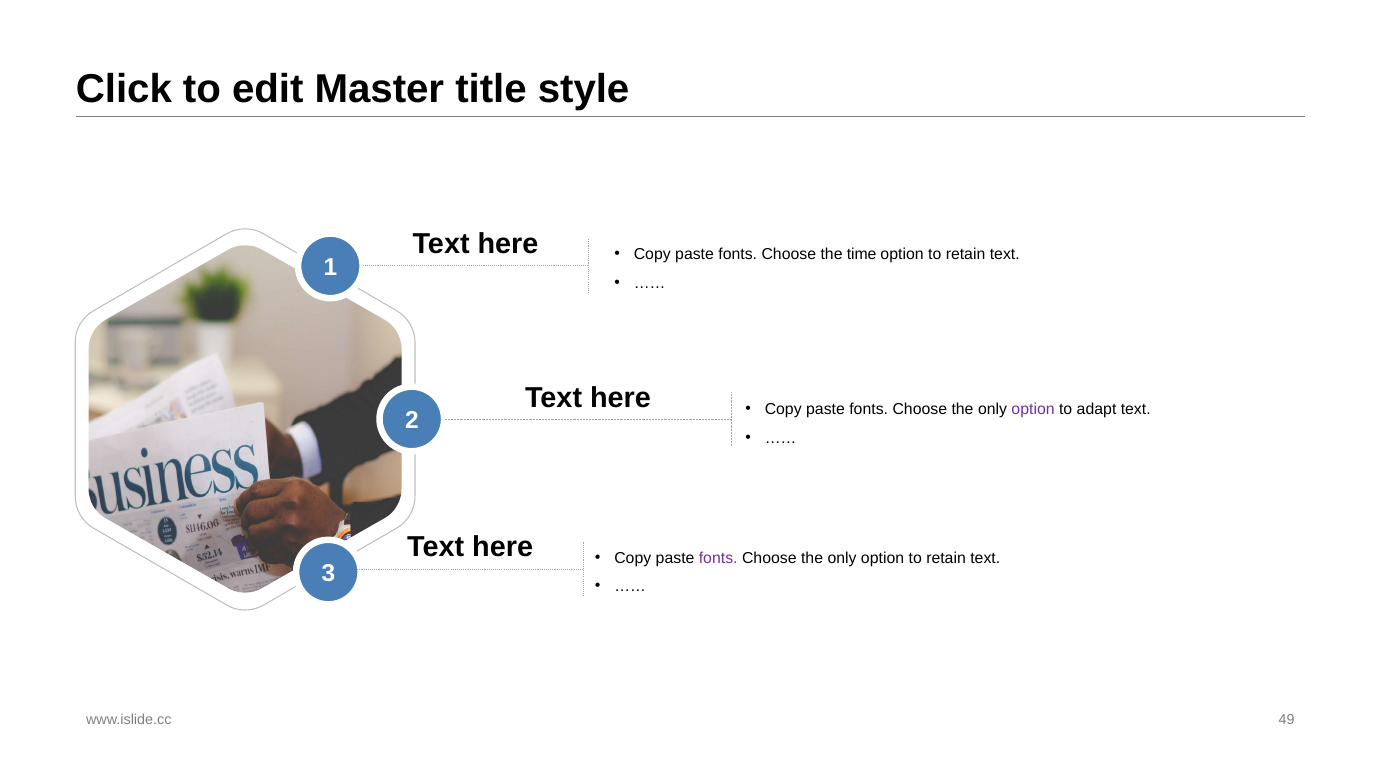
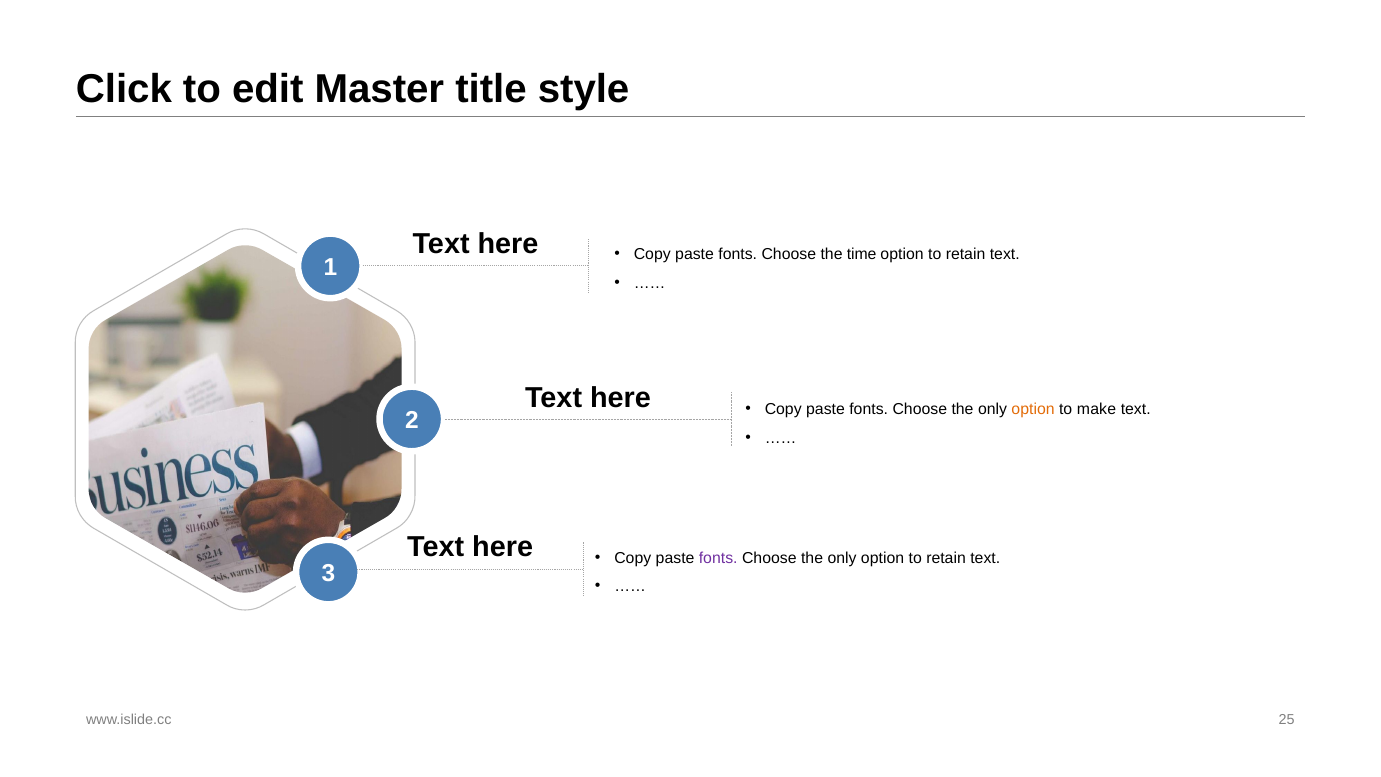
option at (1033, 409) colour: purple -> orange
adapt: adapt -> make
49: 49 -> 25
